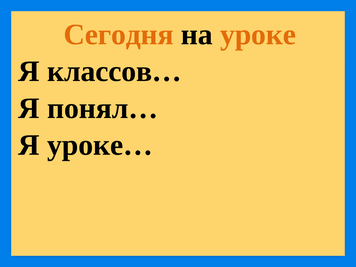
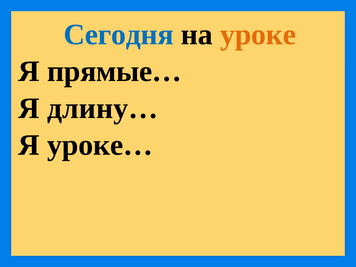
Сегодня colour: orange -> blue
классов…: классов… -> прямые…
понял…: понял… -> длину…
